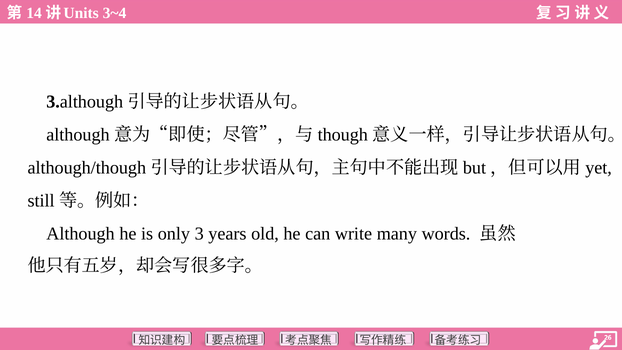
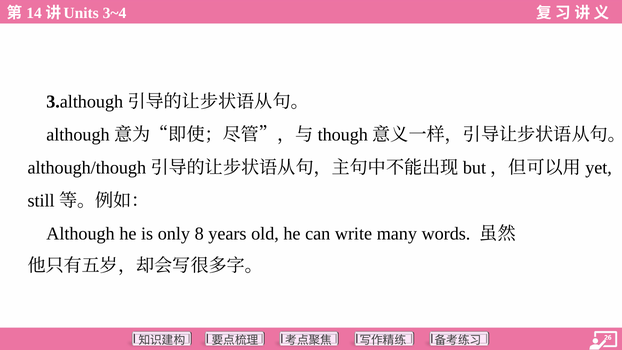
3: 3 -> 8
